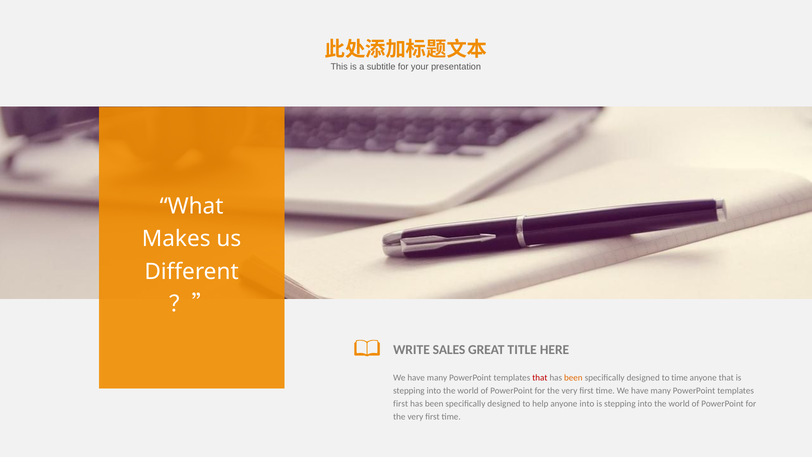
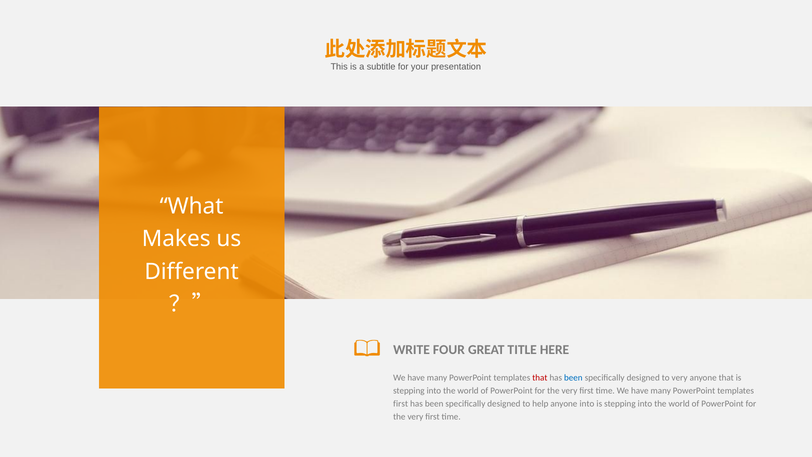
SALES: SALES -> FOUR
been at (573, 378) colour: orange -> blue
to time: time -> very
